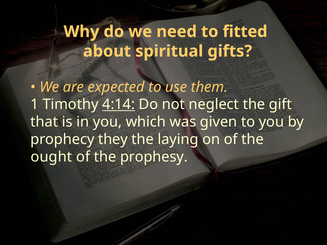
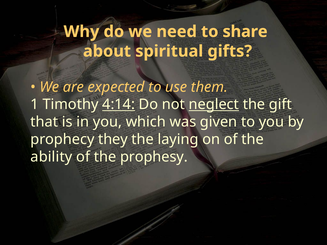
fitted: fitted -> share
neglect underline: none -> present
ought: ought -> ability
